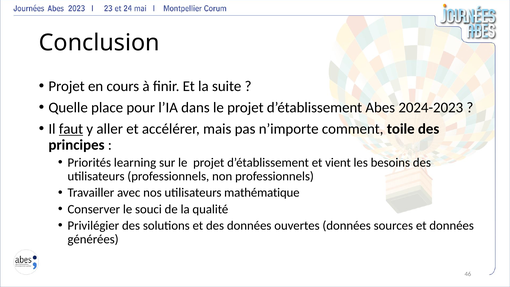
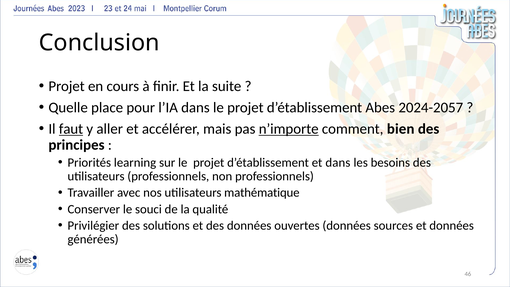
2024-2023: 2024-2023 -> 2024-2057
n’importe underline: none -> present
toile: toile -> bien
et vient: vient -> dans
